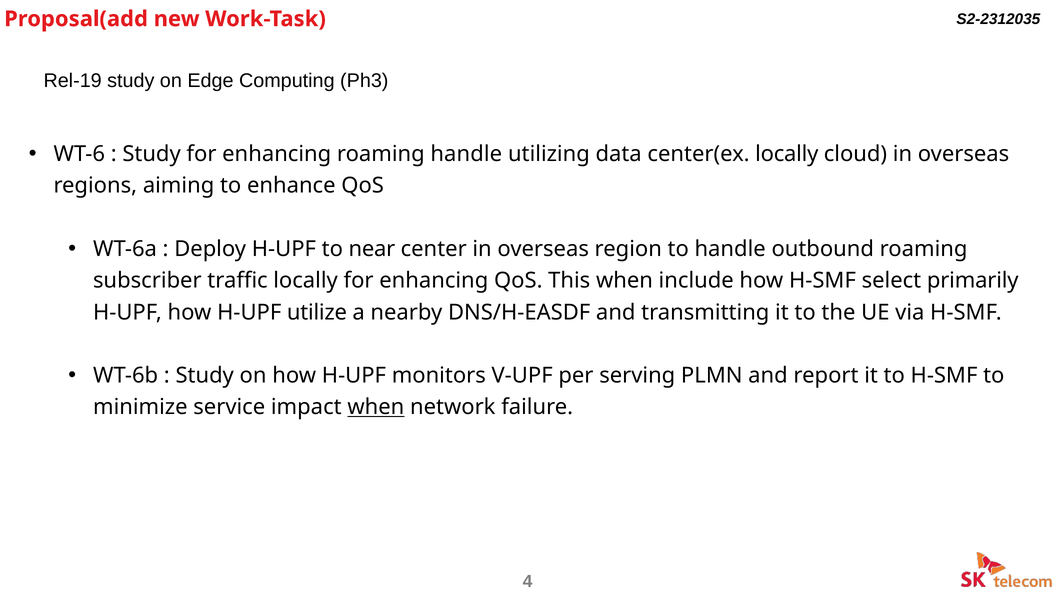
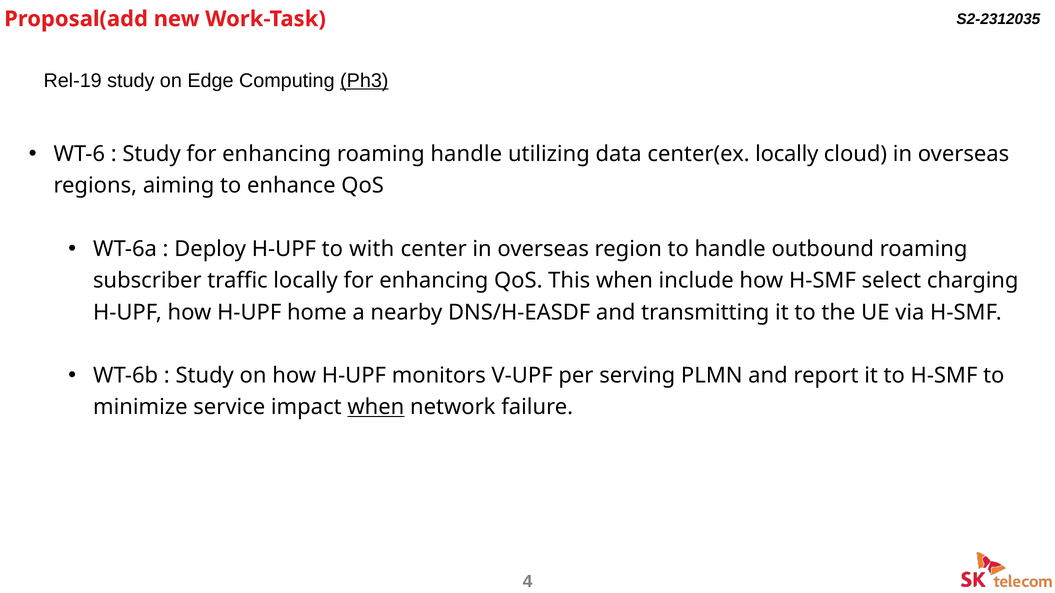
Ph3 underline: none -> present
near: near -> with
primarily: primarily -> charging
utilize: utilize -> home
